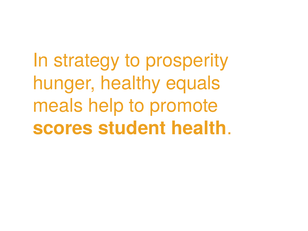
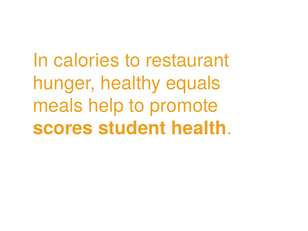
strategy: strategy -> calories
prosperity: prosperity -> restaurant
